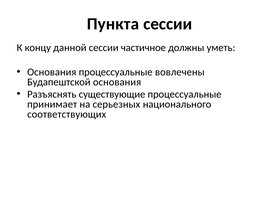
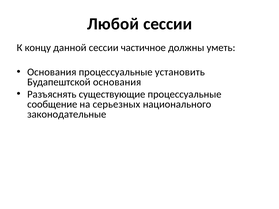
Пункта: Пункта -> Любой
вовлечены: вовлечены -> установить
принимает: принимает -> сообщение
соответствующих: соответствующих -> законодательные
